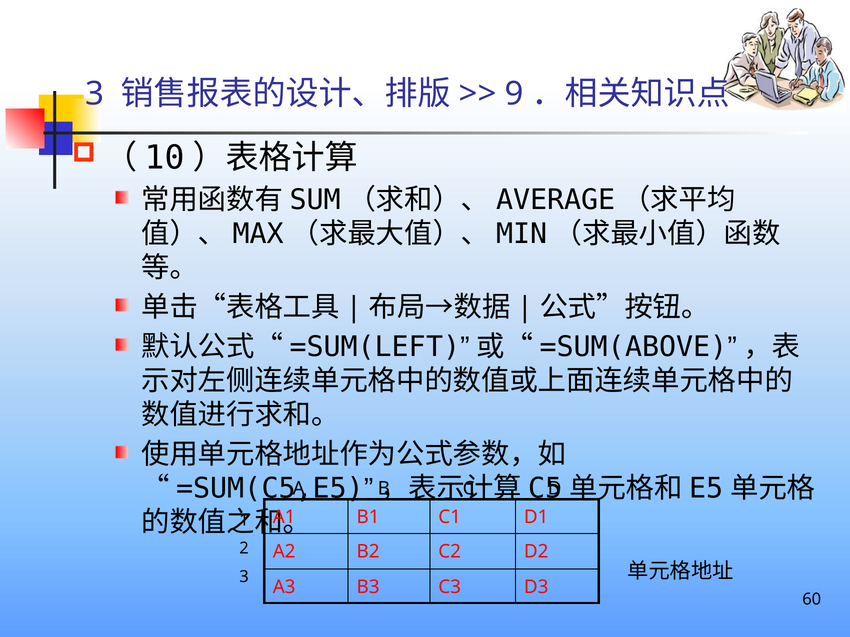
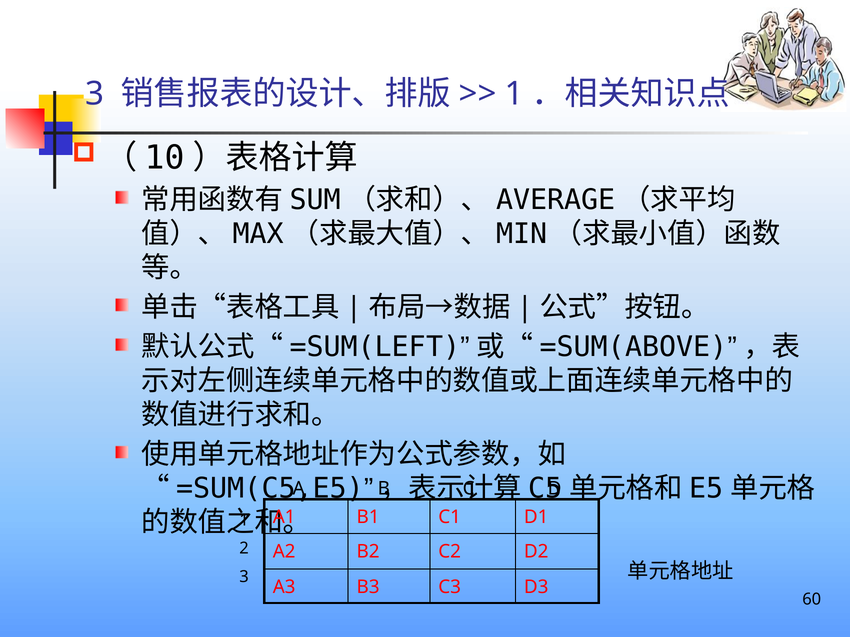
9 at (514, 94): 9 -> 1
